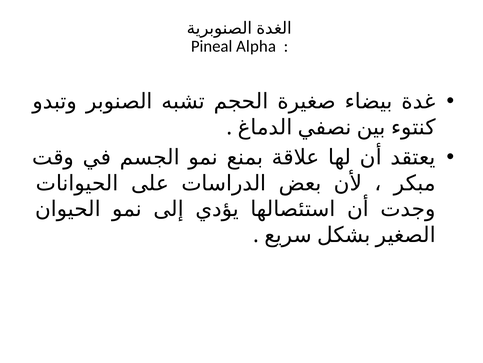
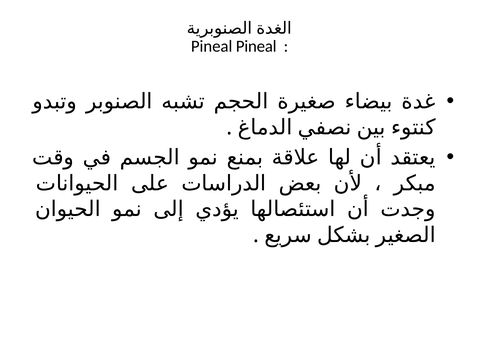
Pineal Alpha: Alpha -> Pineal
